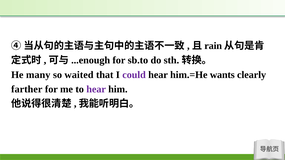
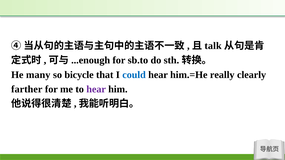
rain: rain -> talk
waited: waited -> bicycle
could colour: purple -> blue
wants: wants -> really
